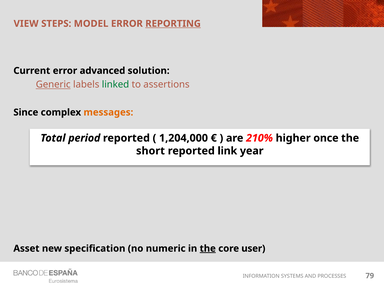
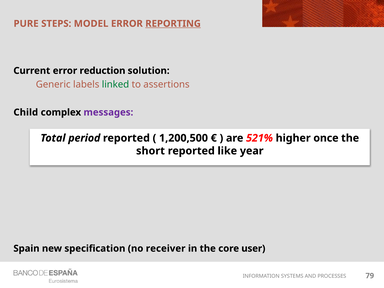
VIEW: VIEW -> PURE
advanced: advanced -> reduction
Generic underline: present -> none
Since: Since -> Child
messages colour: orange -> purple
1,204,000: 1,204,000 -> 1,200,500
210%: 210% -> 521%
link: link -> like
Asset: Asset -> Spain
numeric: numeric -> receiver
the at (208, 248) underline: present -> none
